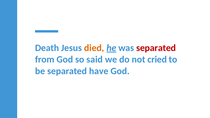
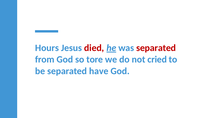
Death: Death -> Hours
died colour: orange -> red
said: said -> tore
